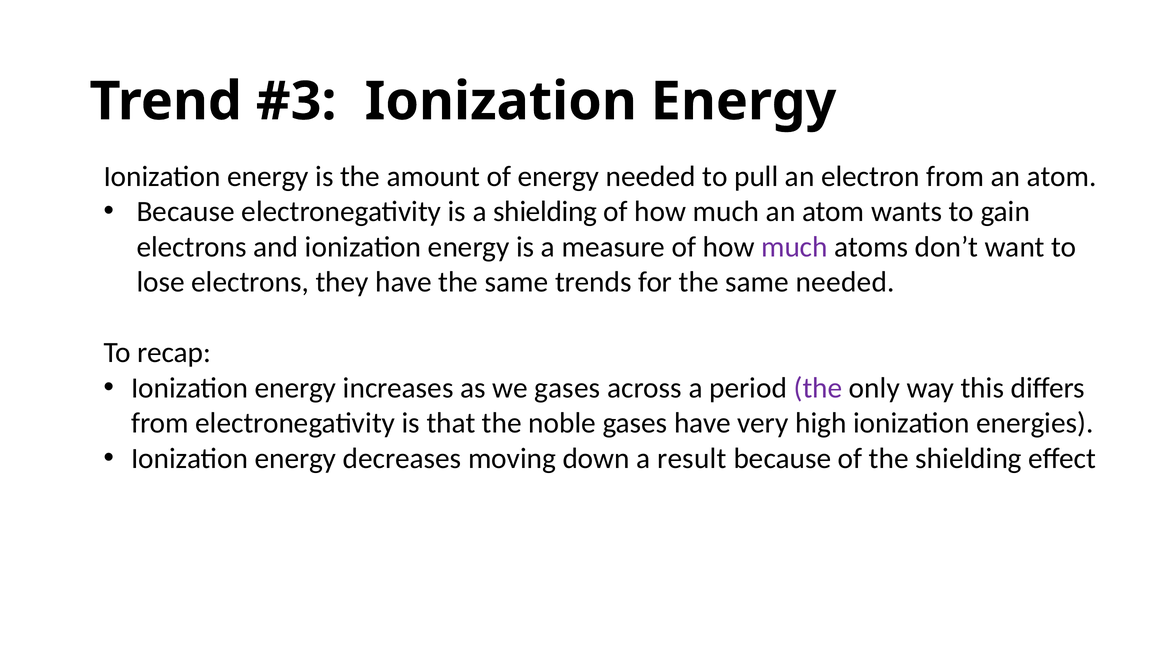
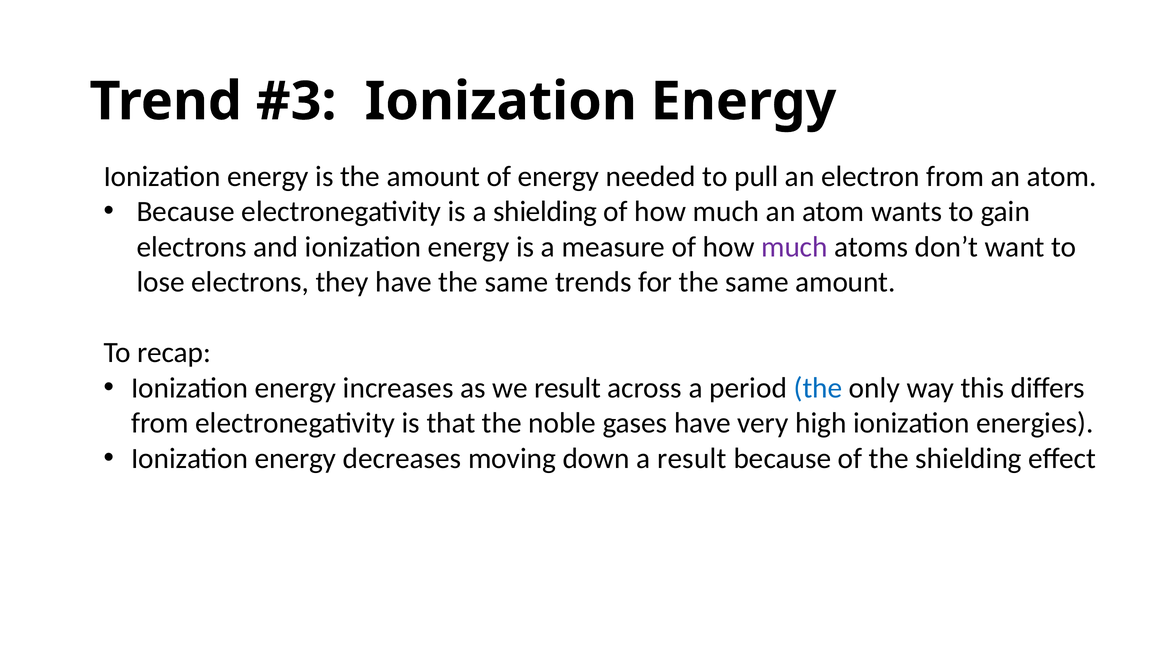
same needed: needed -> amount
we gases: gases -> result
the at (818, 388) colour: purple -> blue
